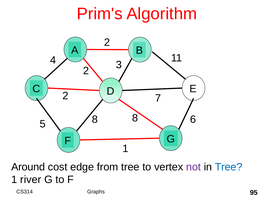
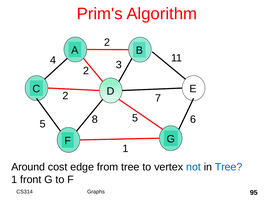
8 8: 8 -> 5
not colour: purple -> blue
river: river -> front
